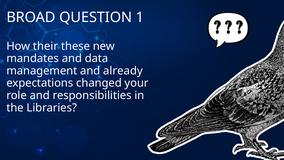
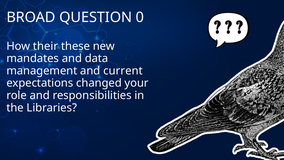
1: 1 -> 0
already: already -> current
